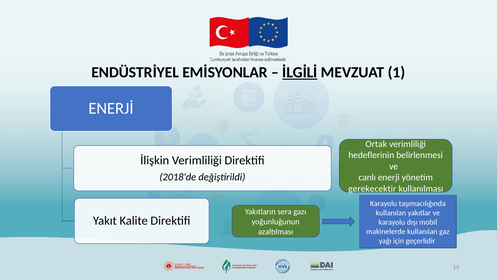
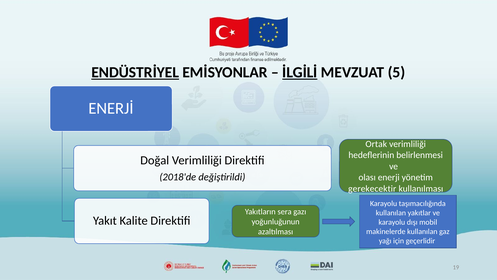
ENDÜSTRİYEL underline: none -> present
1: 1 -> 5
İlişkin: İlişkin -> Doğal
canlı: canlı -> olası
